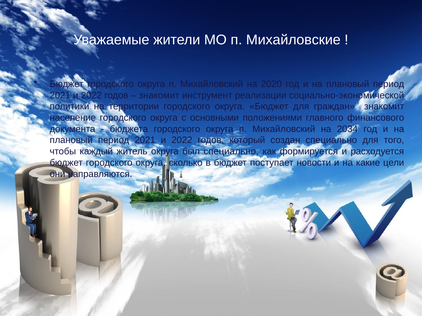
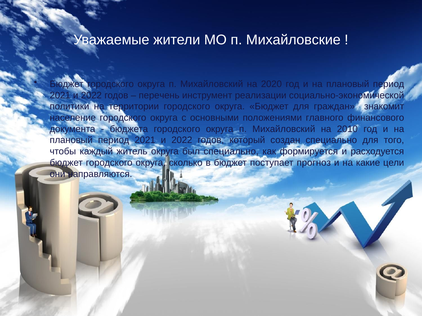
знакомит at (159, 95): знакомит -> перечень
2034: 2034 -> 2010
новости: новости -> прогноз
